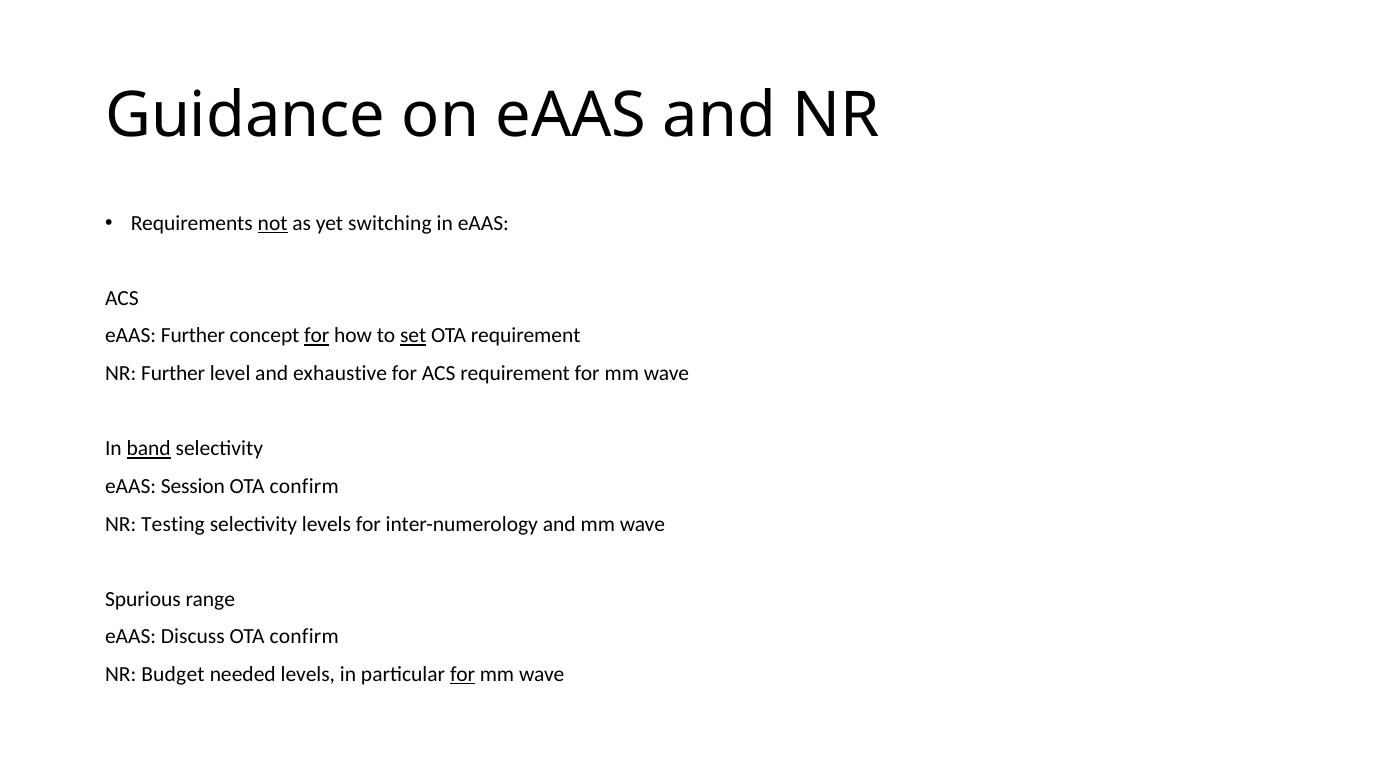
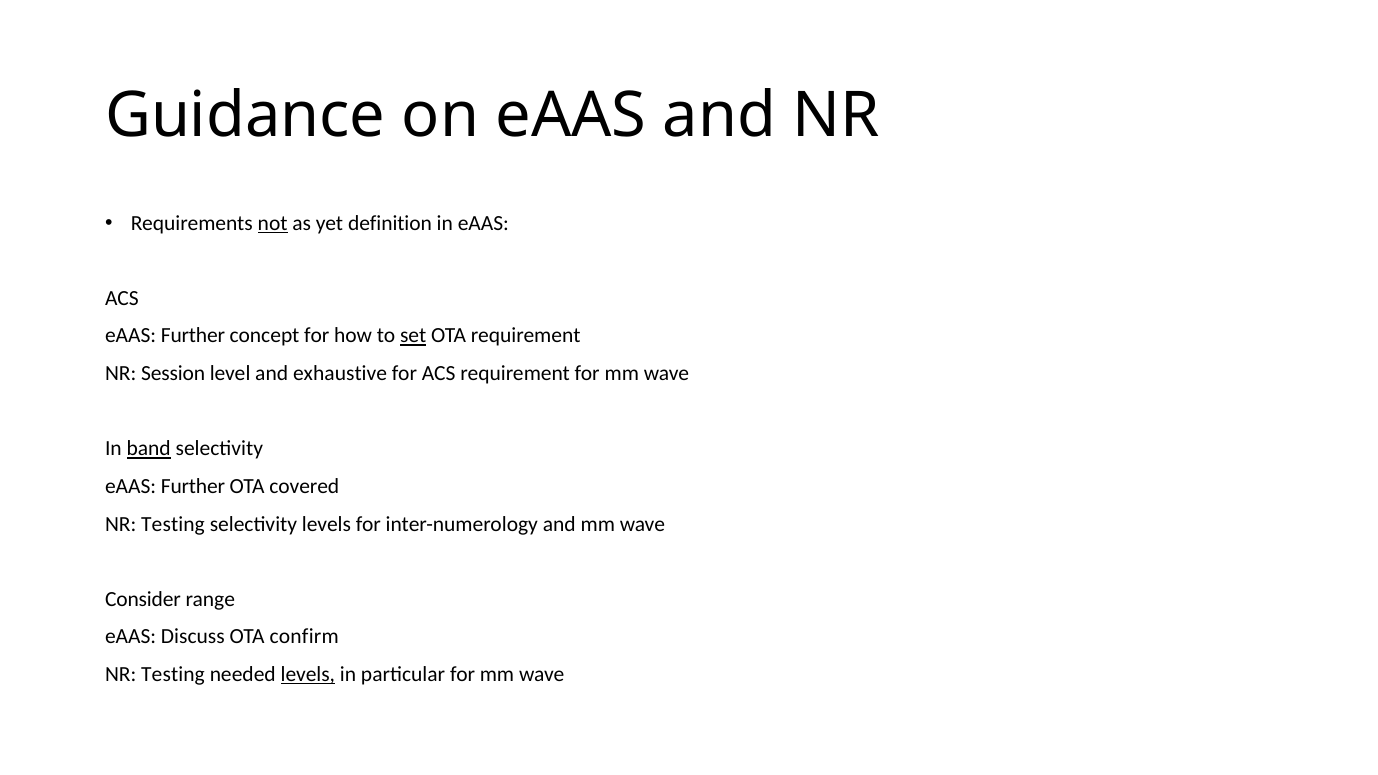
switching: switching -> definition
for at (317, 336) underline: present -> none
NR Further: Further -> Session
Session at (193, 486): Session -> Further
confirm at (304, 486): confirm -> covered
Spurious: Spurious -> Consider
Budget at (173, 675): Budget -> Testing
levels at (308, 675) underline: none -> present
for at (463, 675) underline: present -> none
